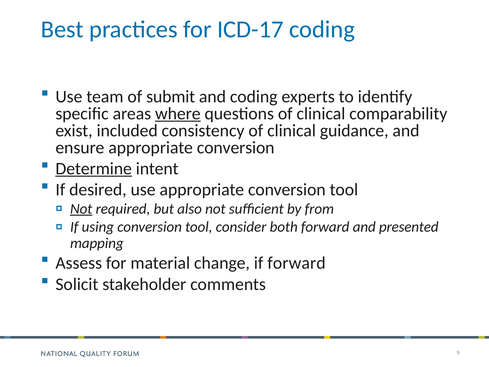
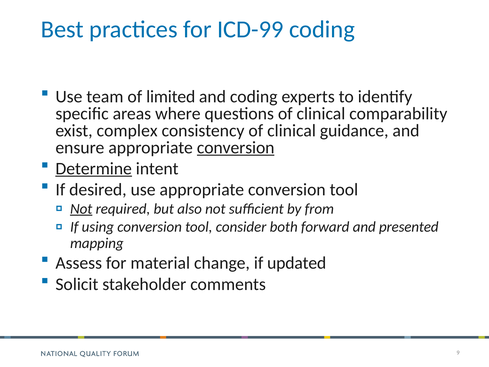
ICD-17: ICD-17 -> ICD-99
submit: submit -> limited
where underline: present -> none
included: included -> complex
conversion at (236, 147) underline: none -> present
if forward: forward -> updated
